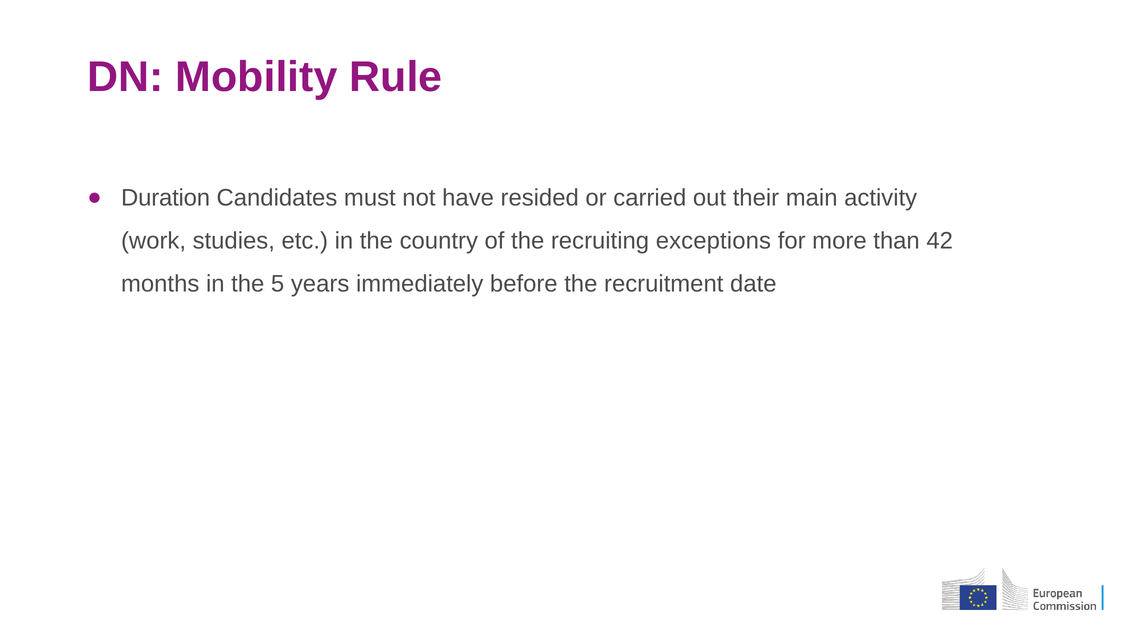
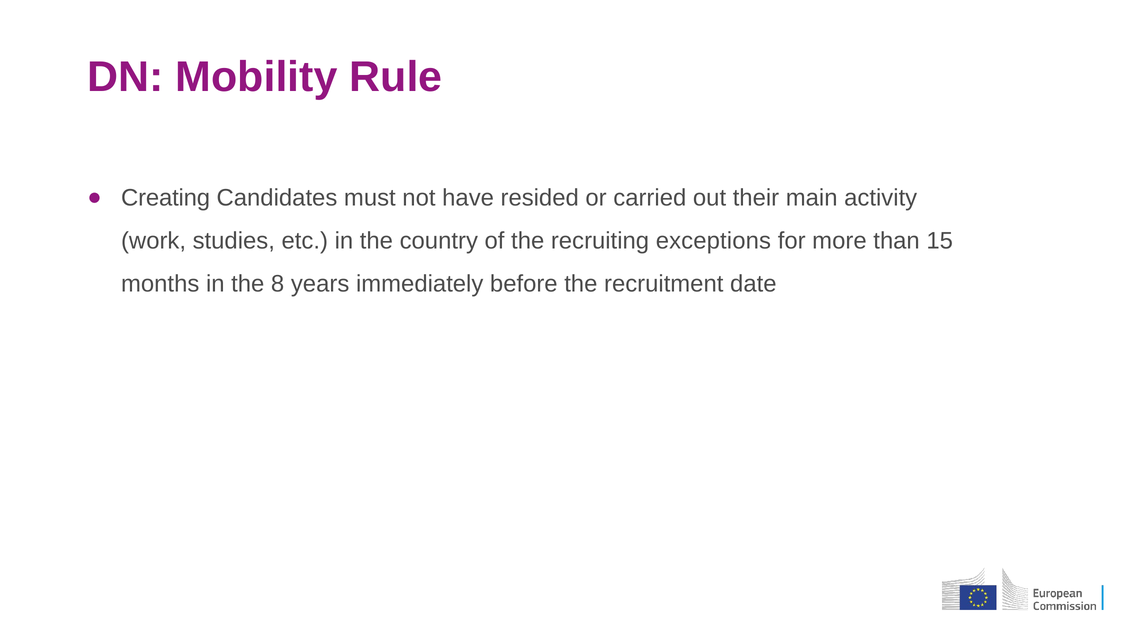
Duration: Duration -> Creating
42: 42 -> 15
5: 5 -> 8
